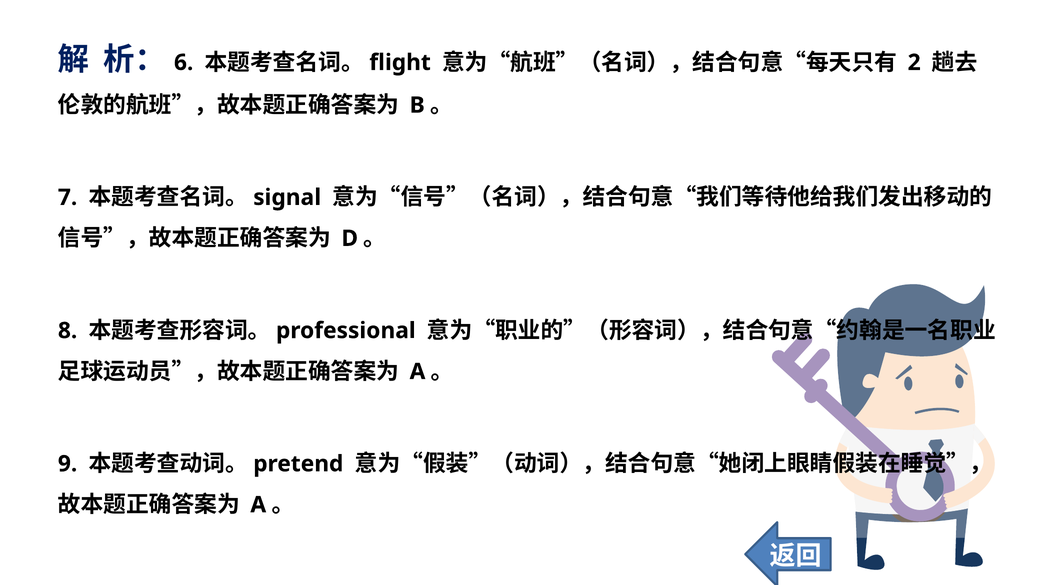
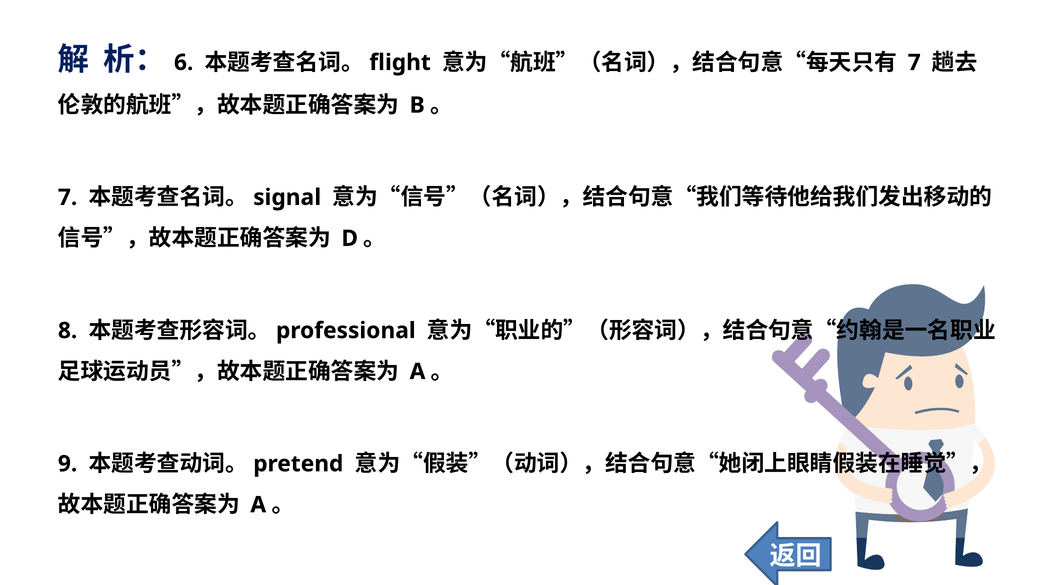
2 at (914, 63): 2 -> 7
